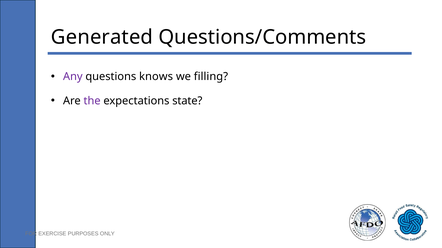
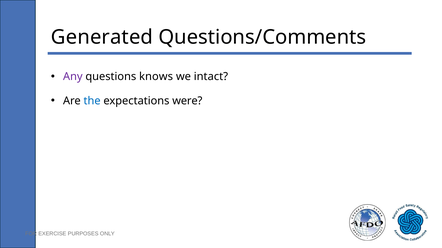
filling: filling -> intact
the colour: purple -> blue
state: state -> were
